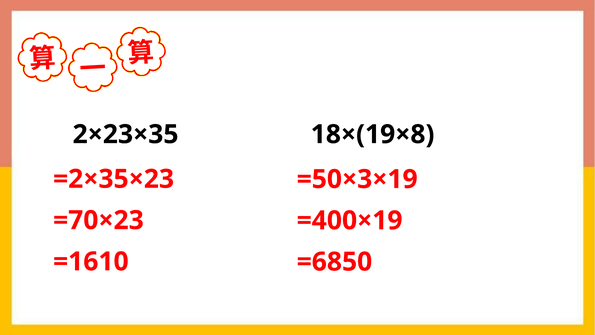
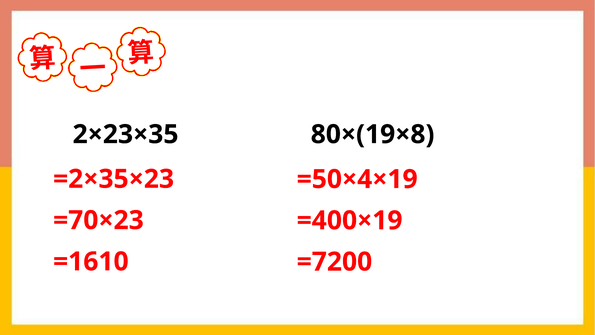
18×(19×8: 18×(19×8 -> 80×(19×8
=50×3×19: =50×3×19 -> =50×4×19
=6850: =6850 -> =7200
